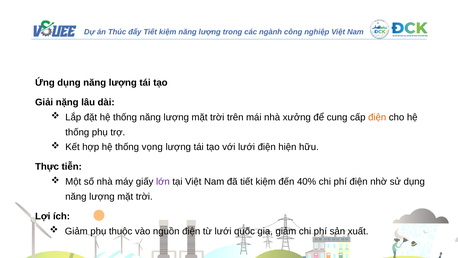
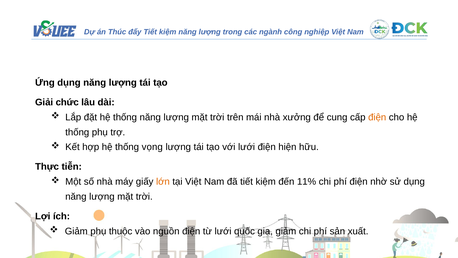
nặng: nặng -> chức
lớn colour: purple -> orange
40%: 40% -> 11%
